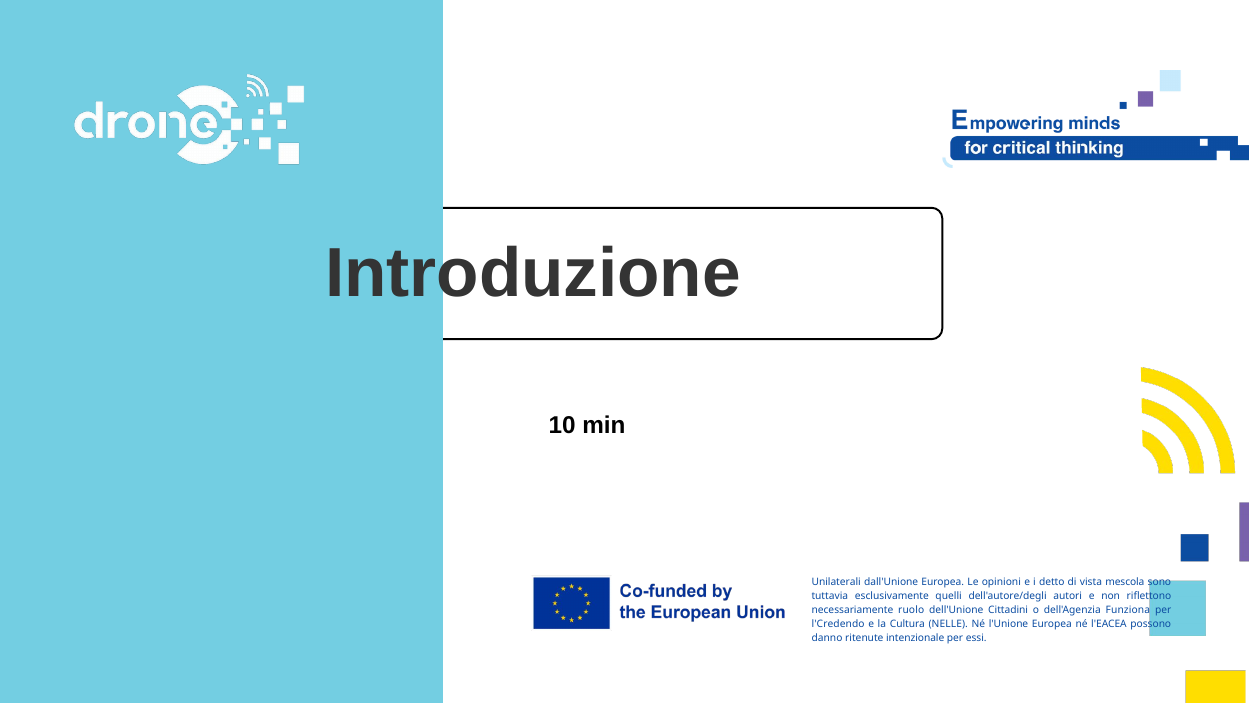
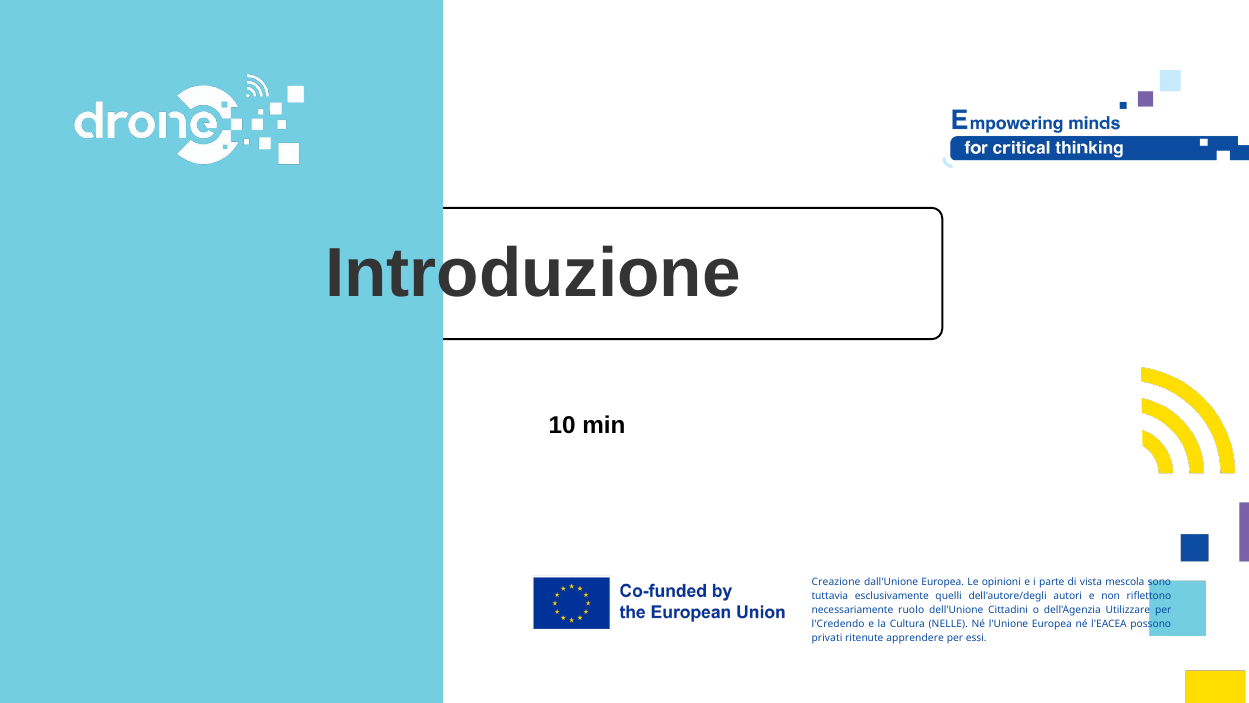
Unilaterali: Unilaterali -> Creazione
detto: detto -> parte
Funziona: Funziona -> Utilizzare
danno: danno -> privati
intenzionale: intenzionale -> apprendere
